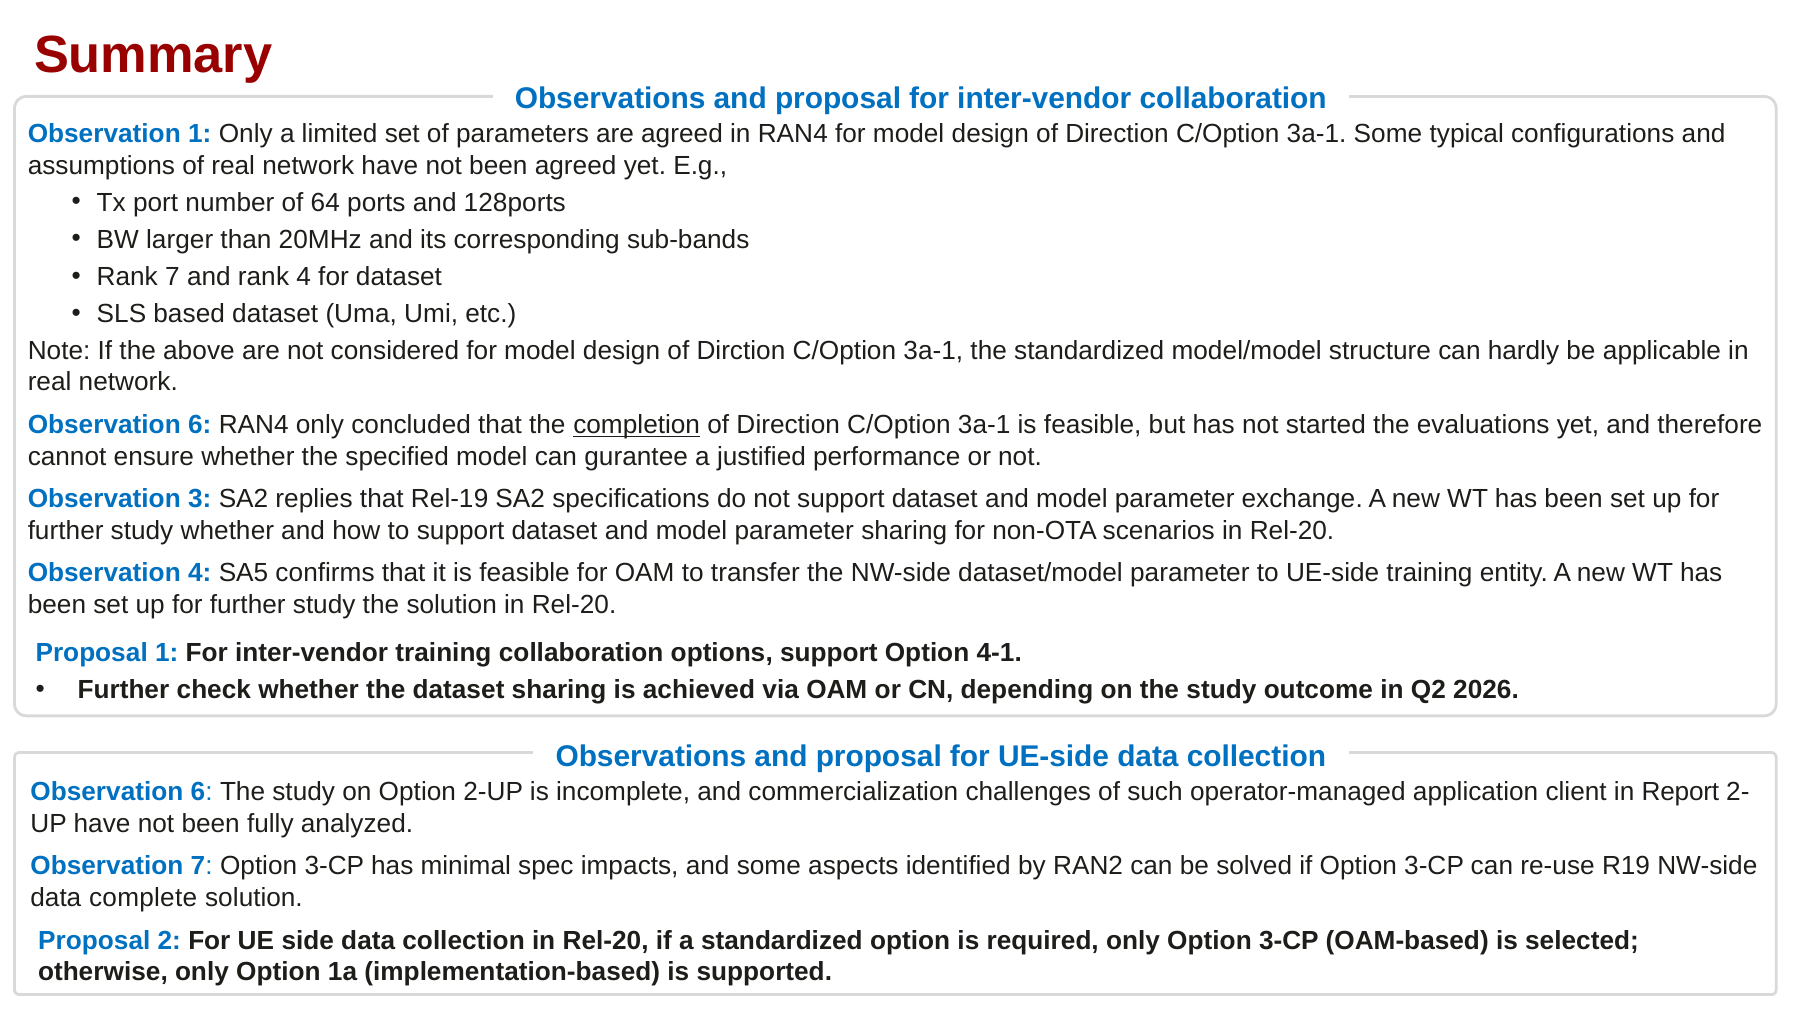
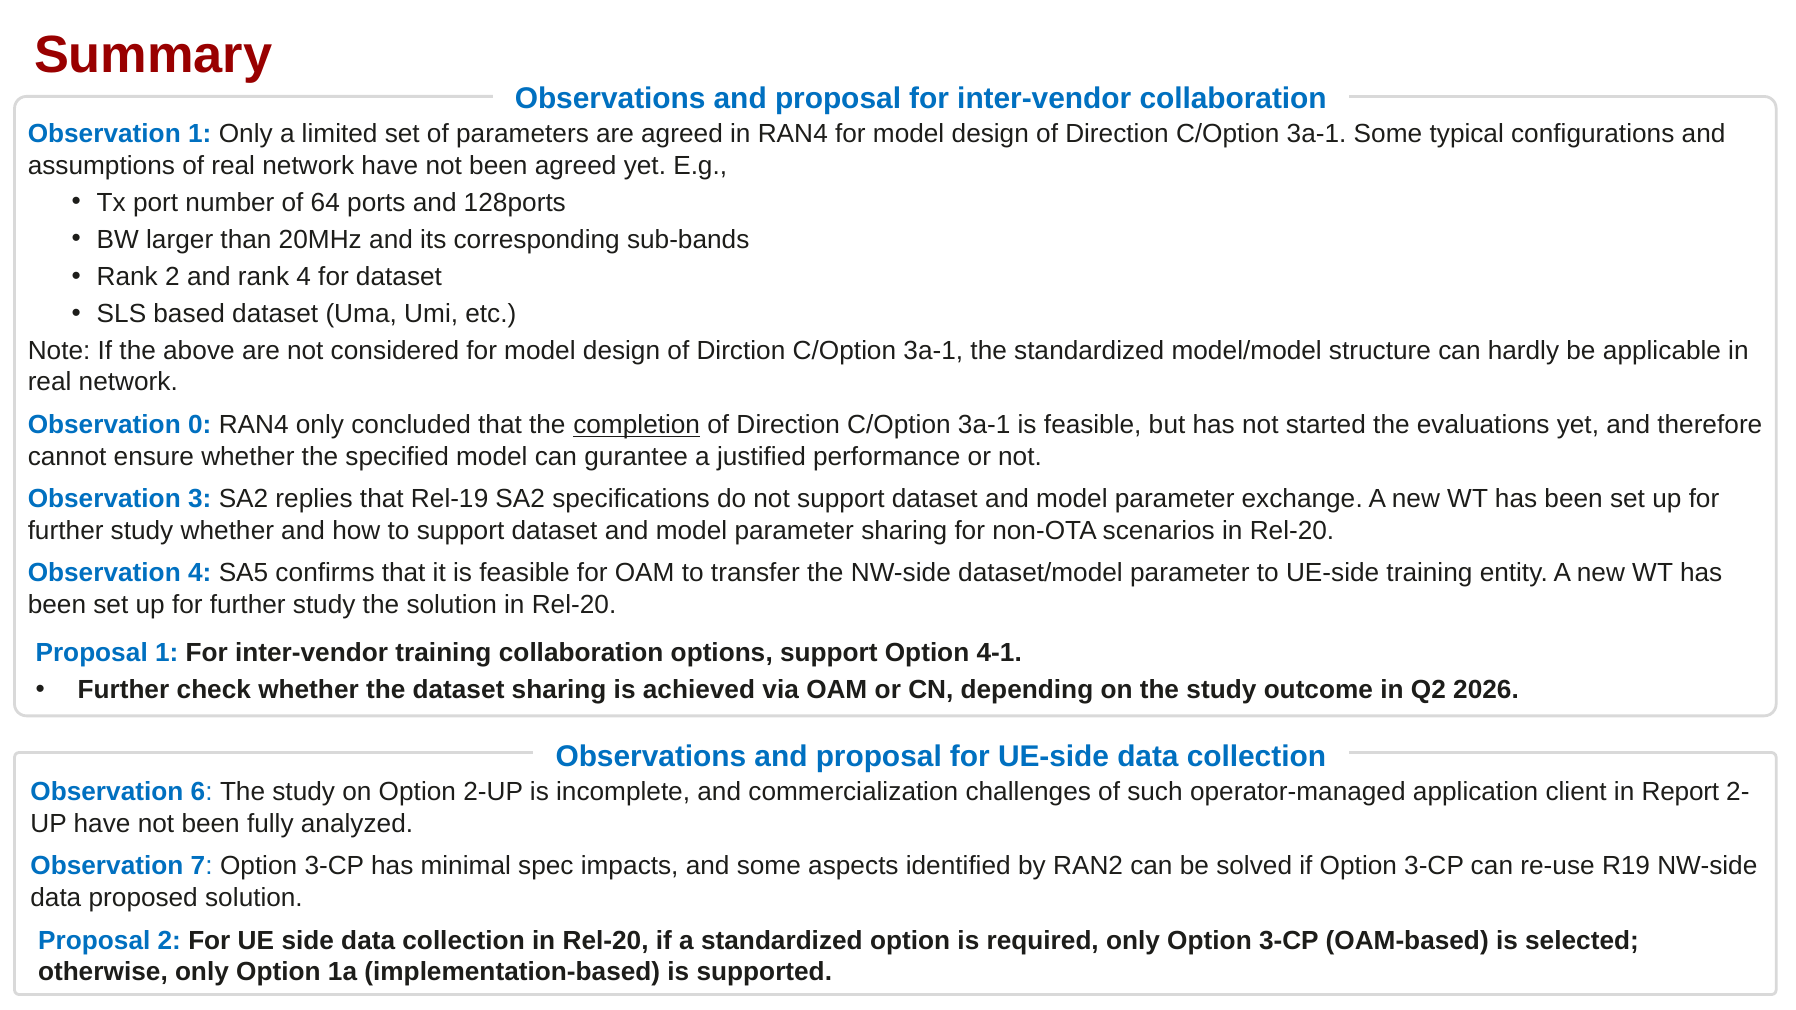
Rank 7: 7 -> 2
6 at (200, 425): 6 -> 0
complete: complete -> proposed
